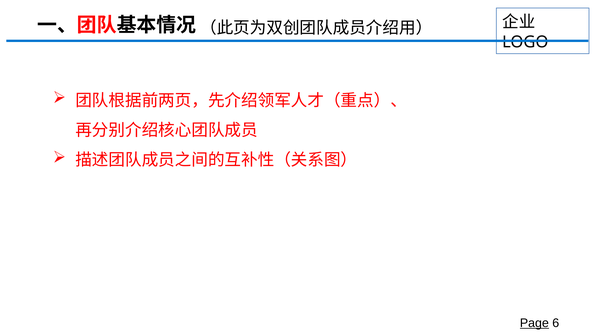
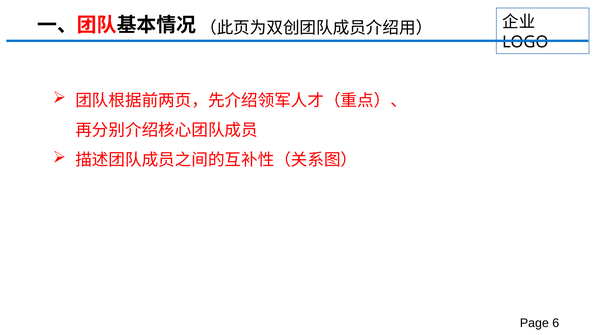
Page underline: present -> none
